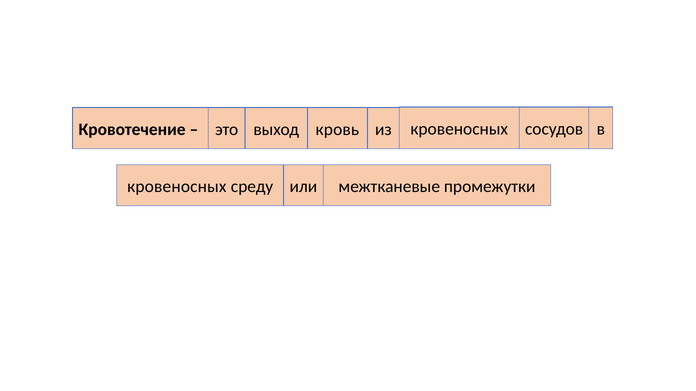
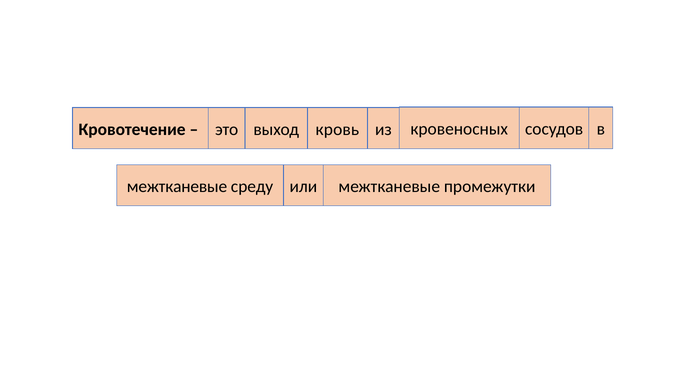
кровеносных at (177, 187): кровеносных -> межтканевые
